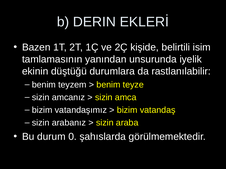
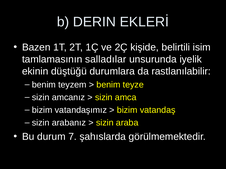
yanından: yanından -> salladılar
0: 0 -> 7
